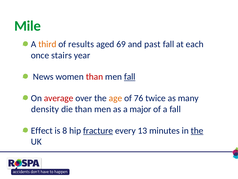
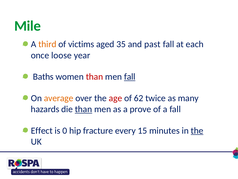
results: results -> victims
69: 69 -> 35
stairs: stairs -> loose
News: News -> Baths
average colour: red -> orange
age colour: orange -> red
76: 76 -> 62
density: density -> hazards
than at (83, 109) underline: none -> present
major: major -> prove
8: 8 -> 0
fracture underline: present -> none
13: 13 -> 15
